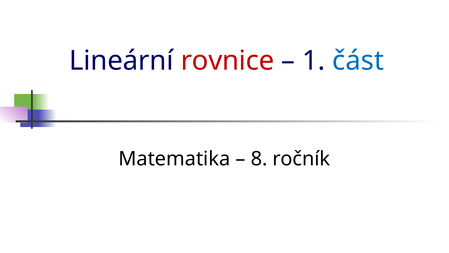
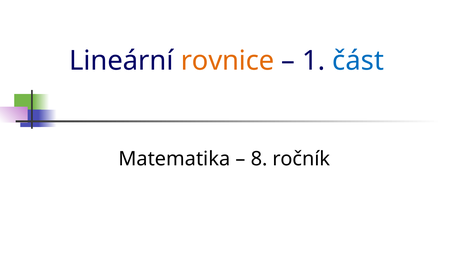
rovnice colour: red -> orange
